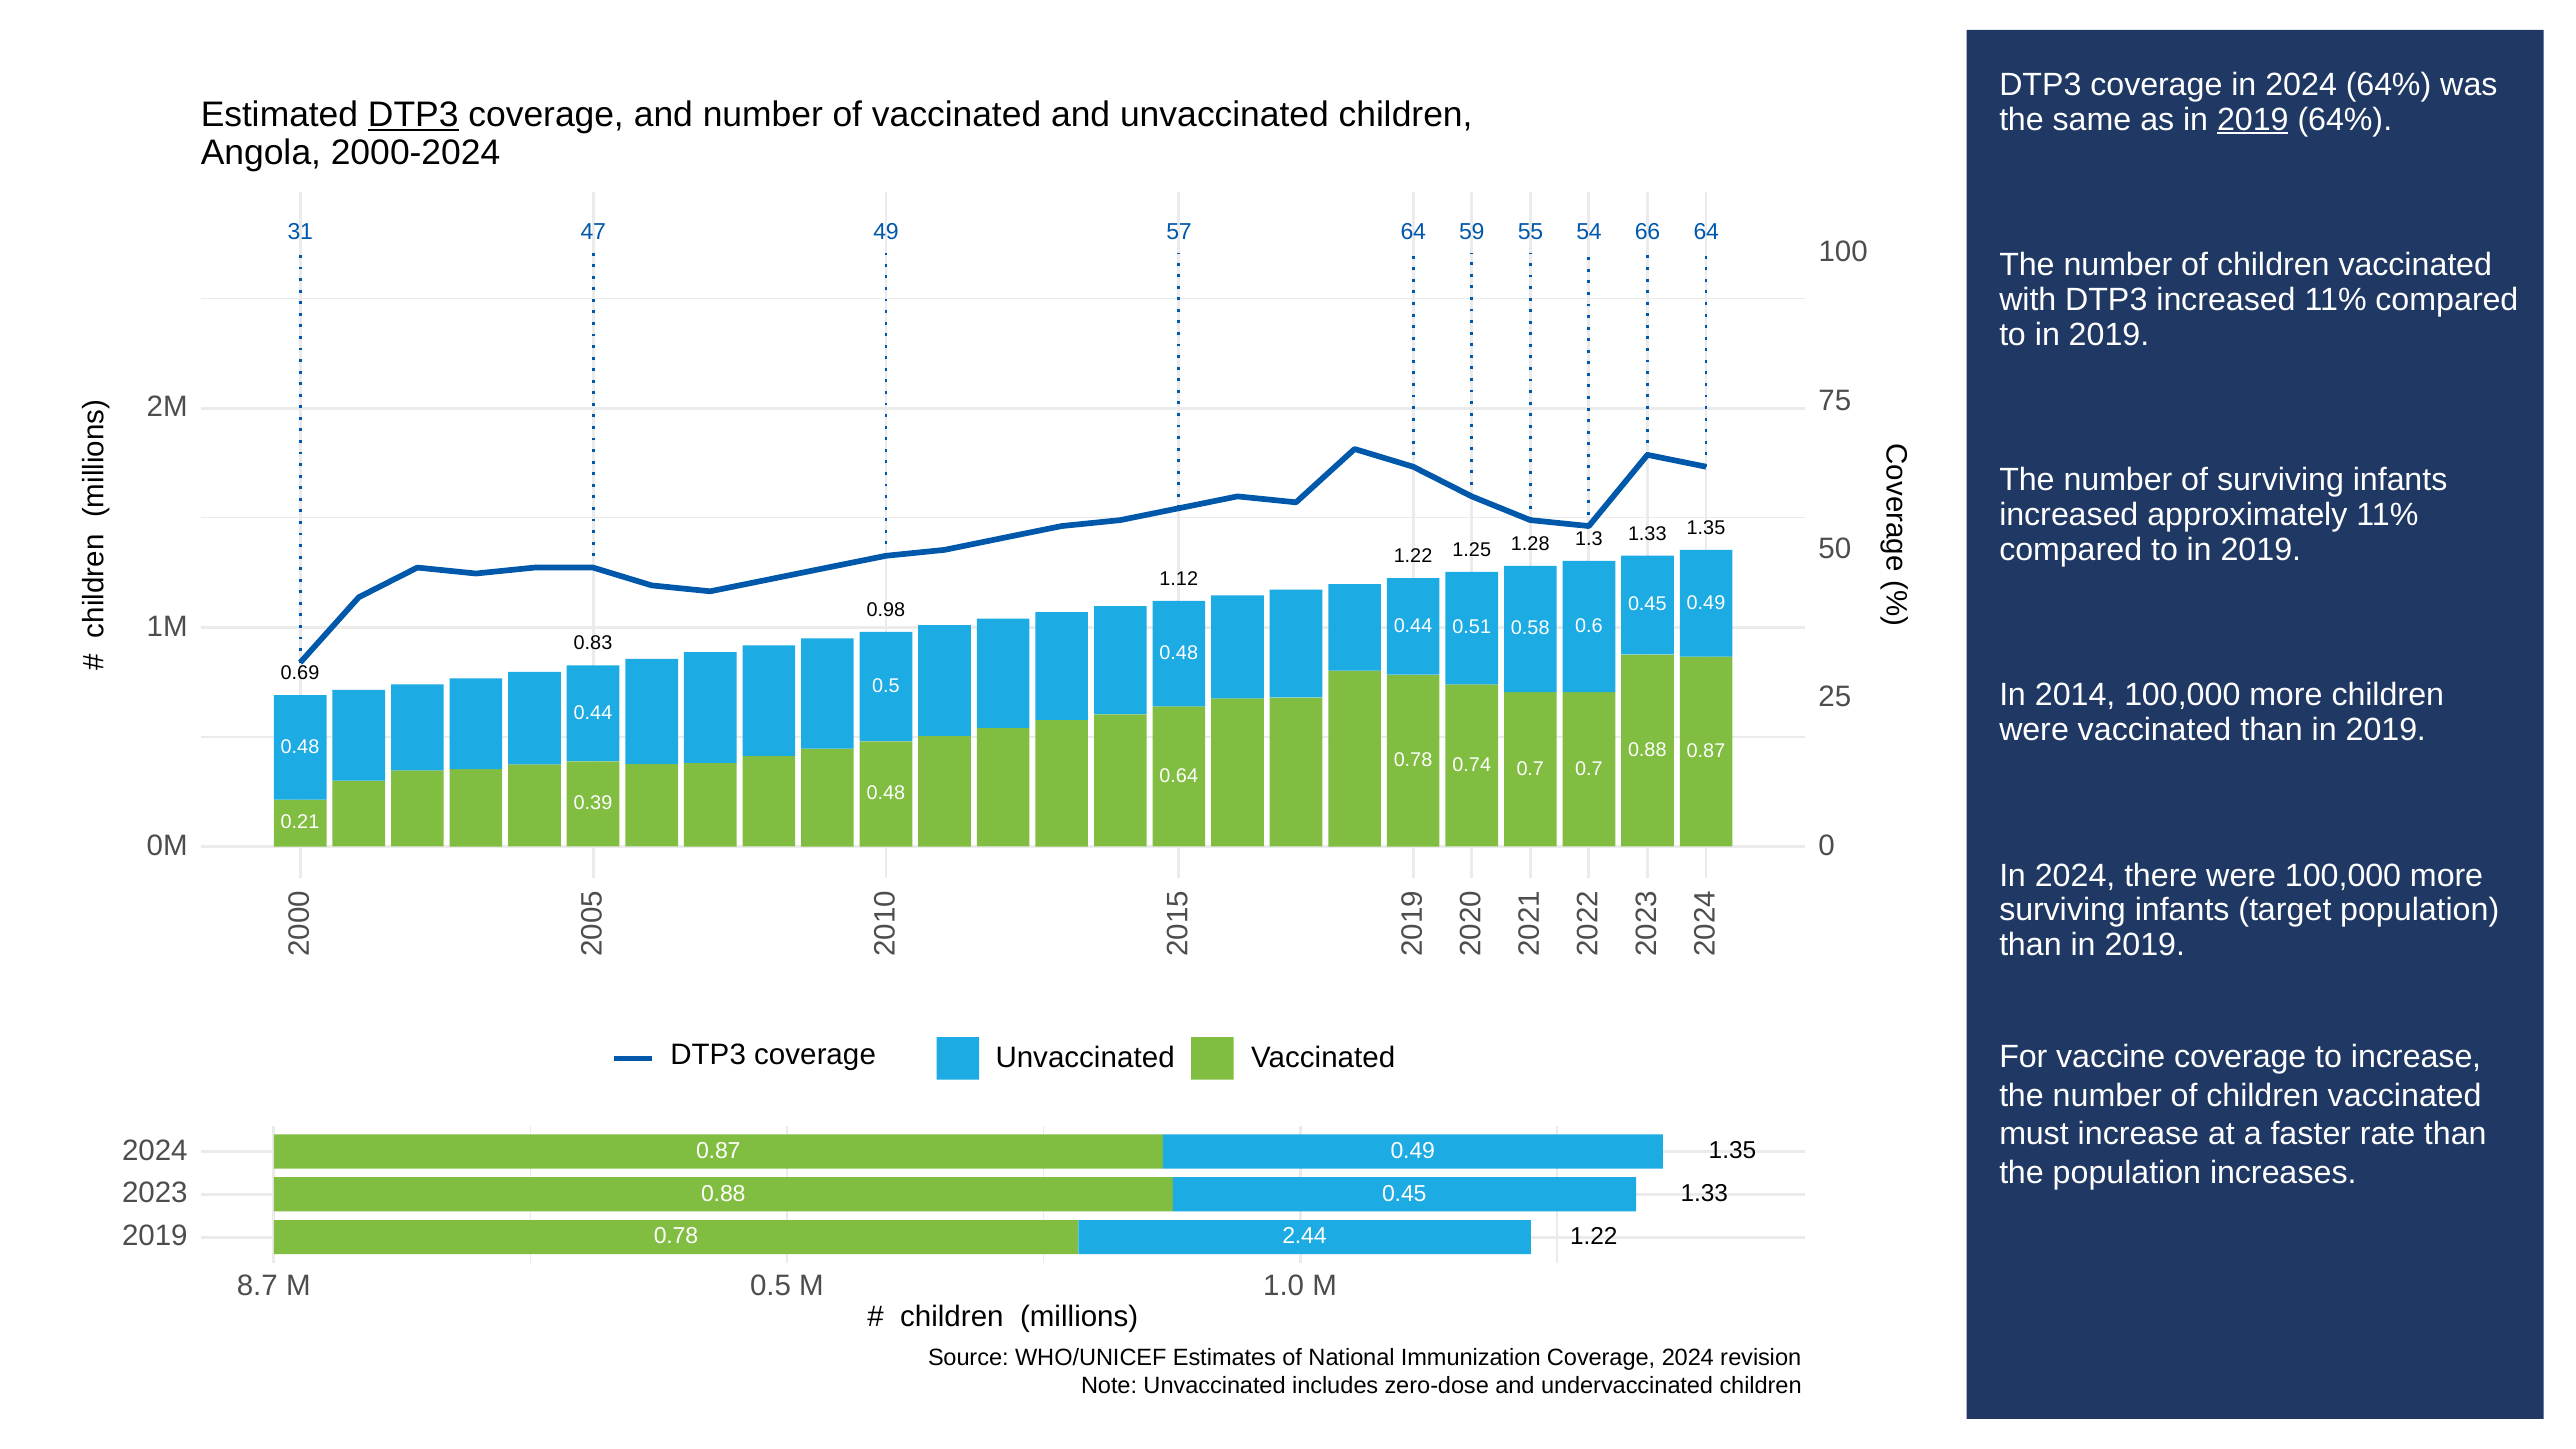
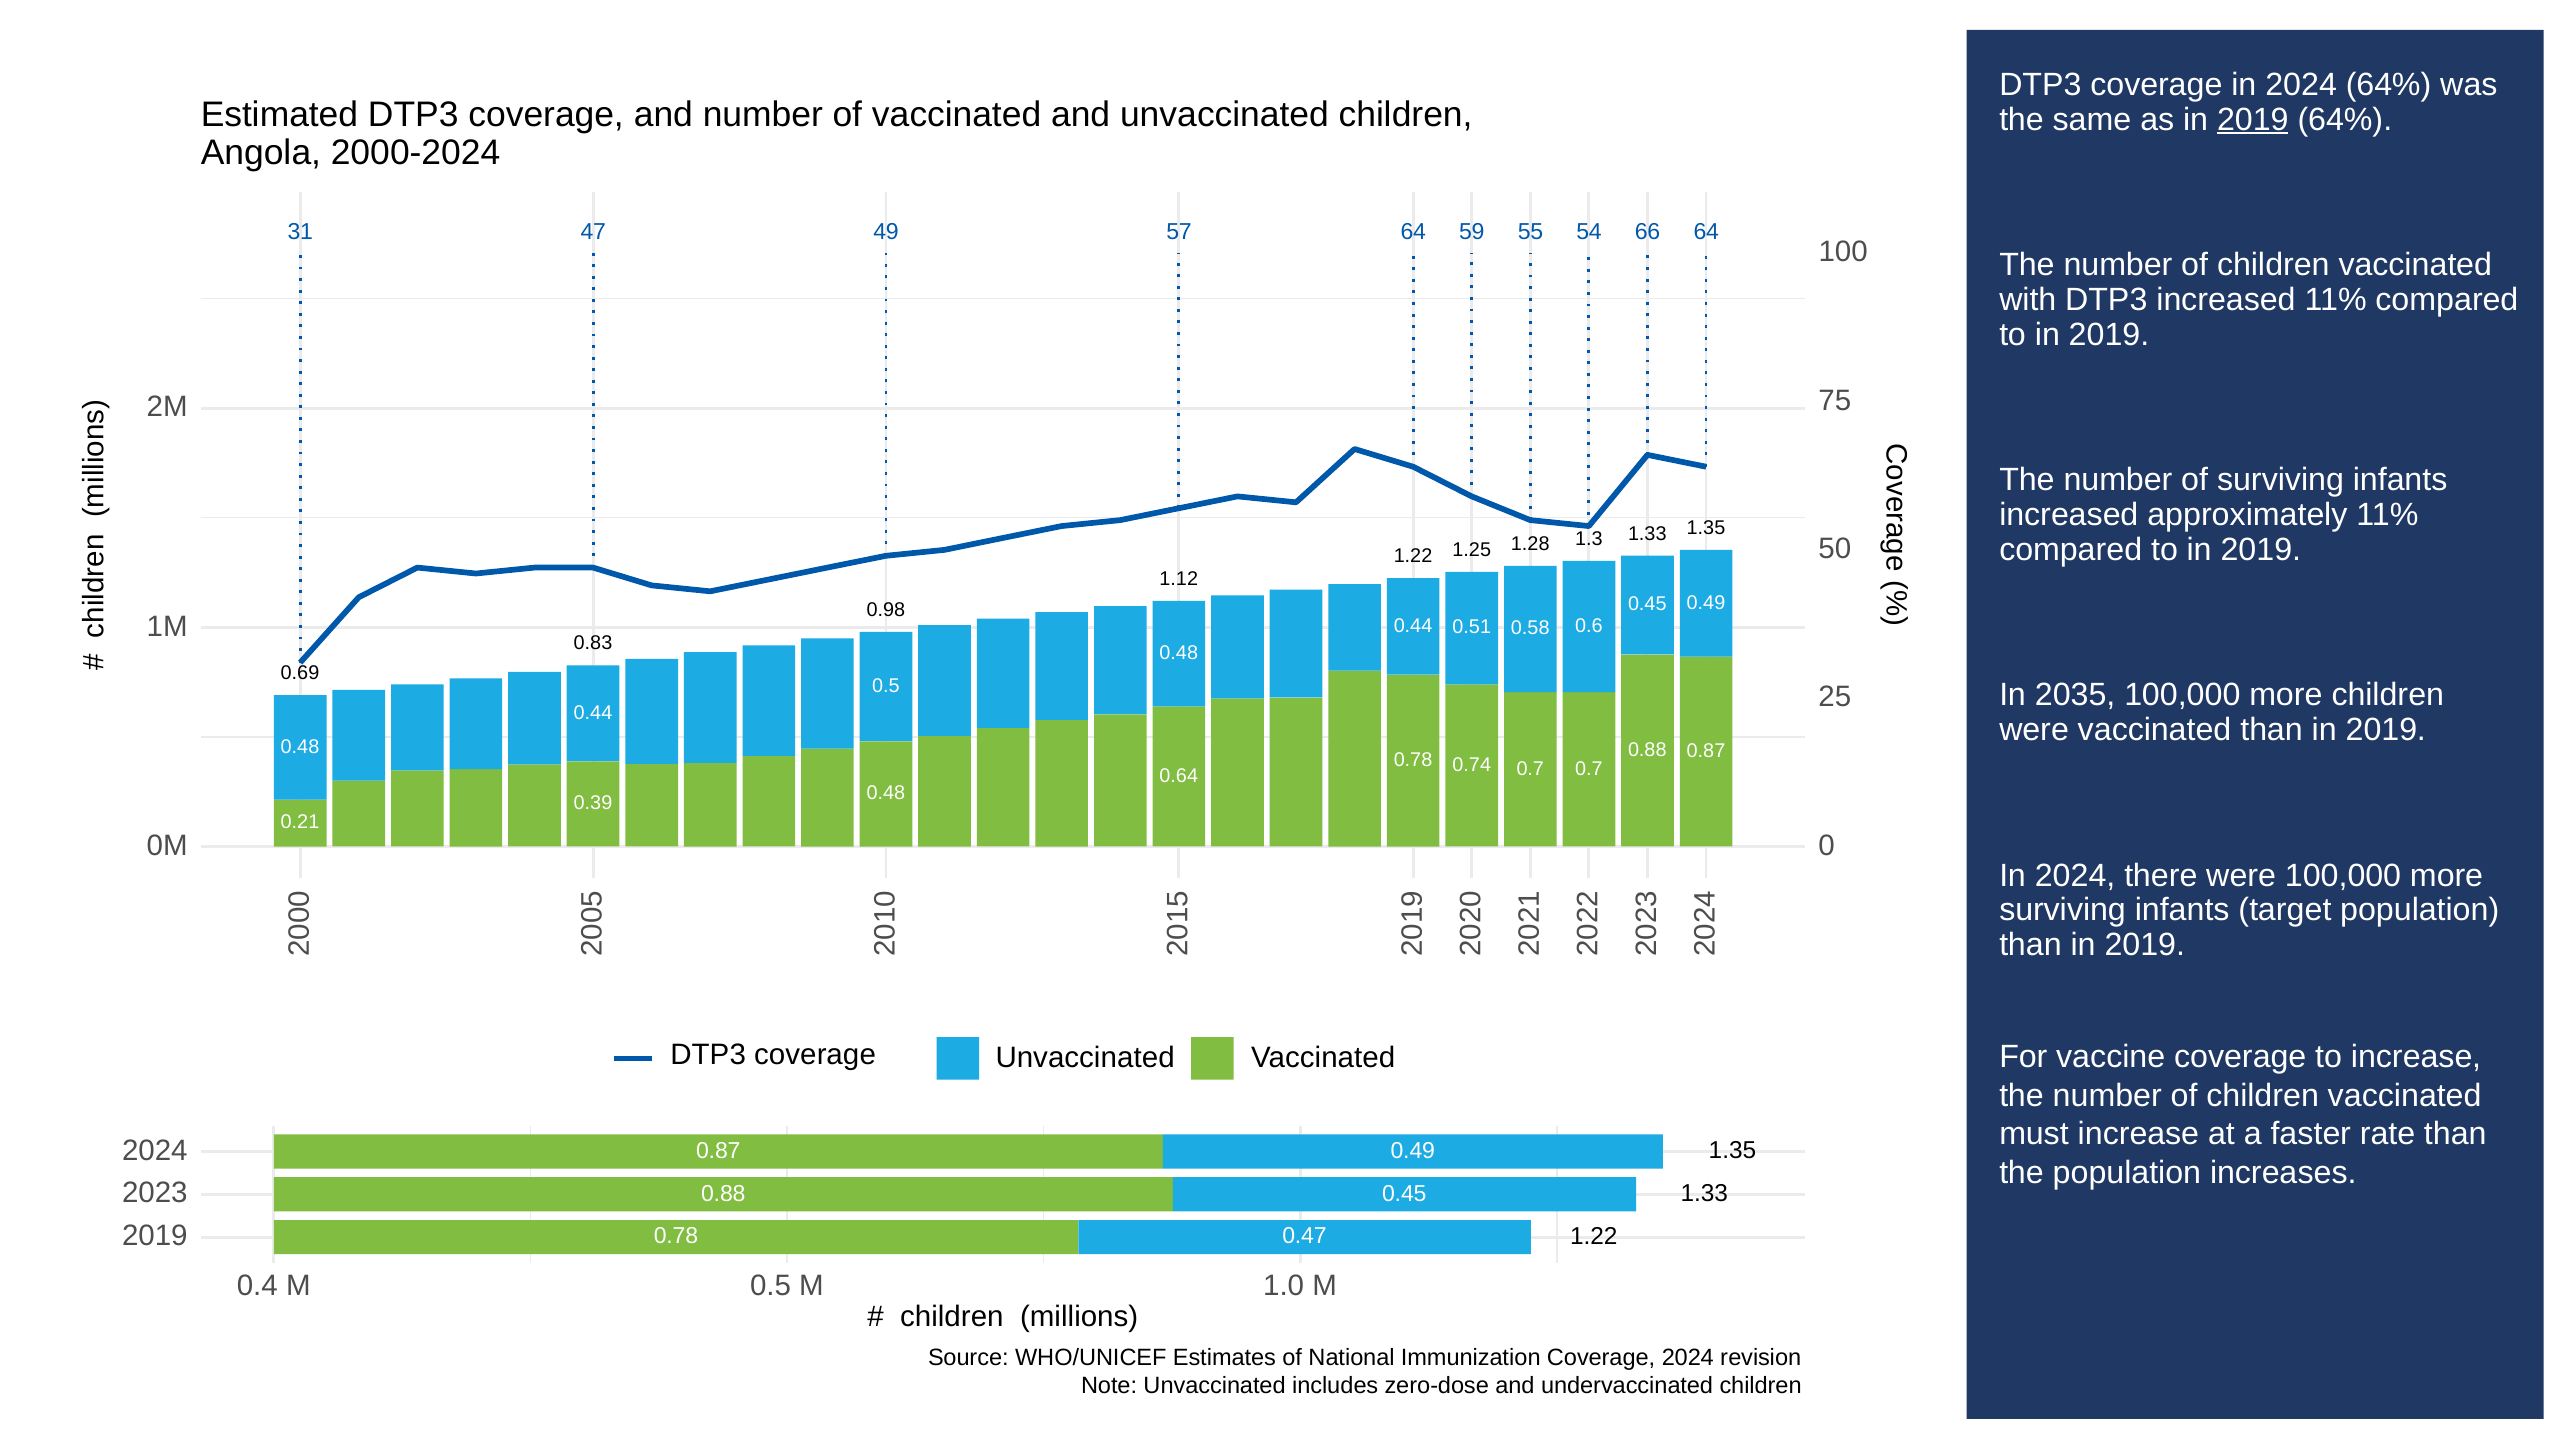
DTP3 at (413, 114) underline: present -> none
2014: 2014 -> 2035
2.44: 2.44 -> 0.47
8.7: 8.7 -> 0.4
